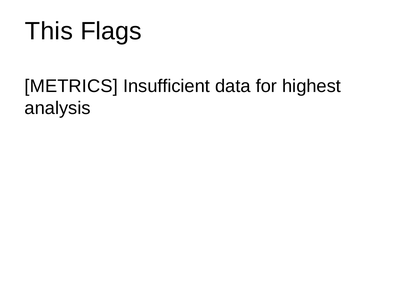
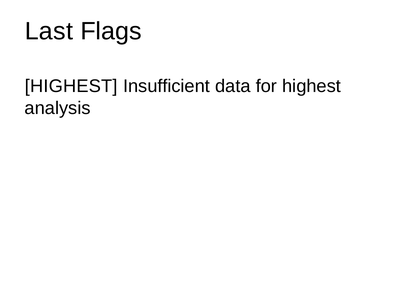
This: This -> Last
METRICS at (71, 86): METRICS -> HIGHEST
